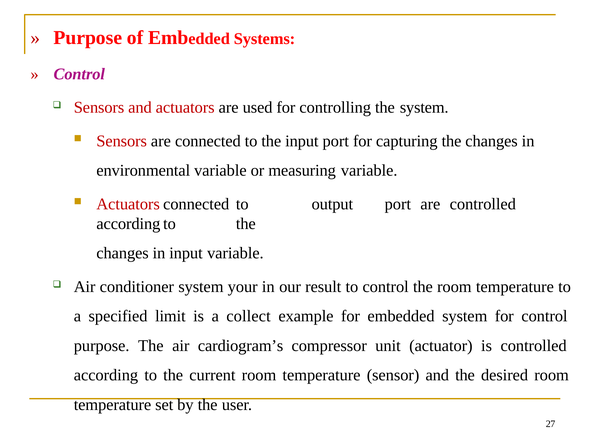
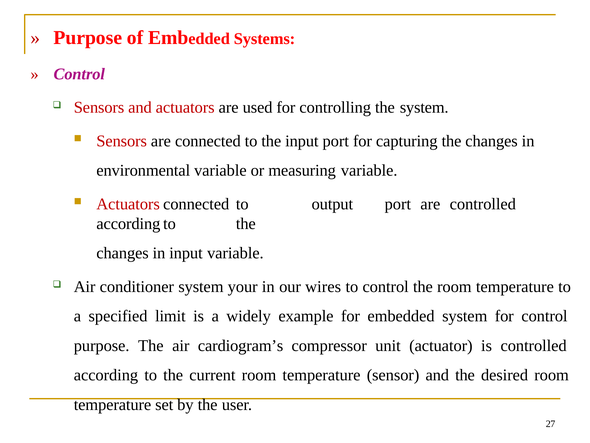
result: result -> wires
collect: collect -> widely
